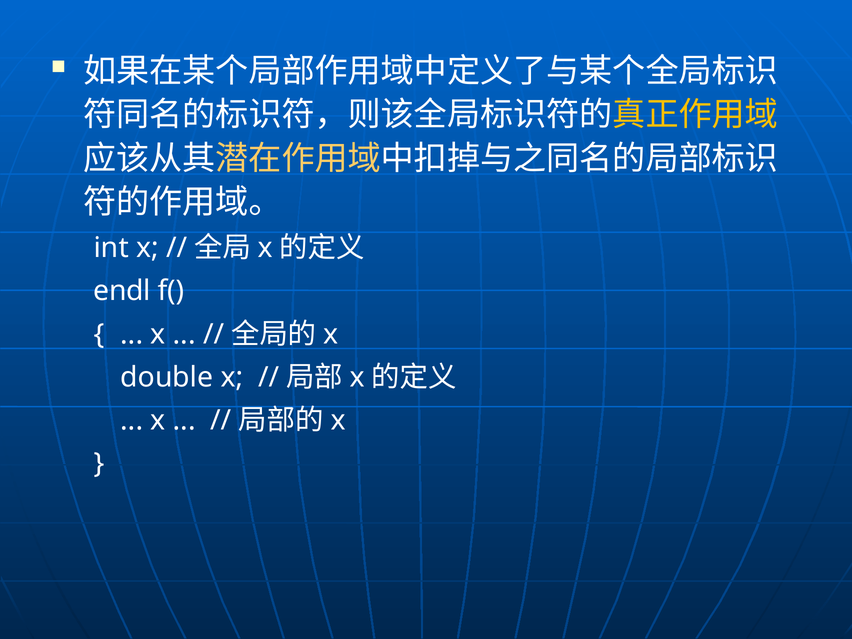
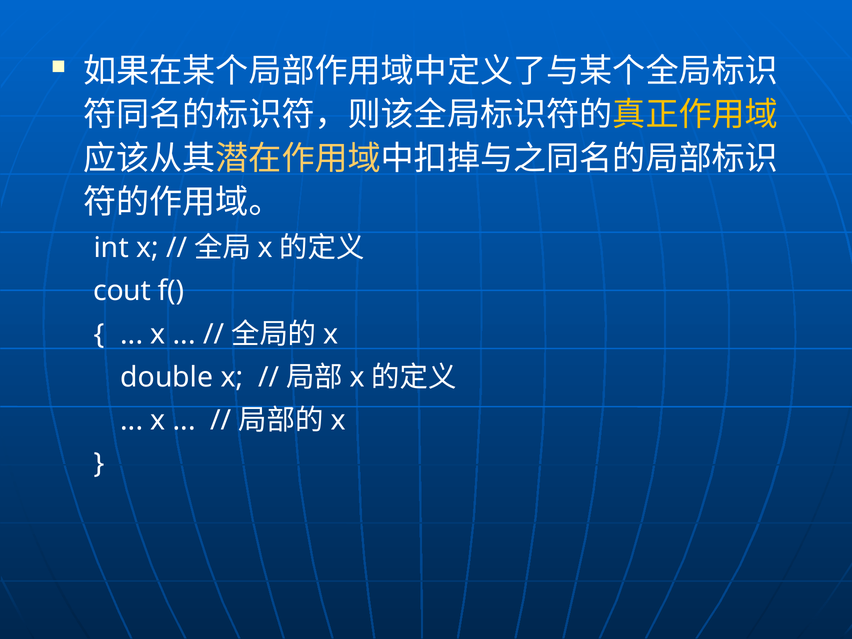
endl: endl -> cout
